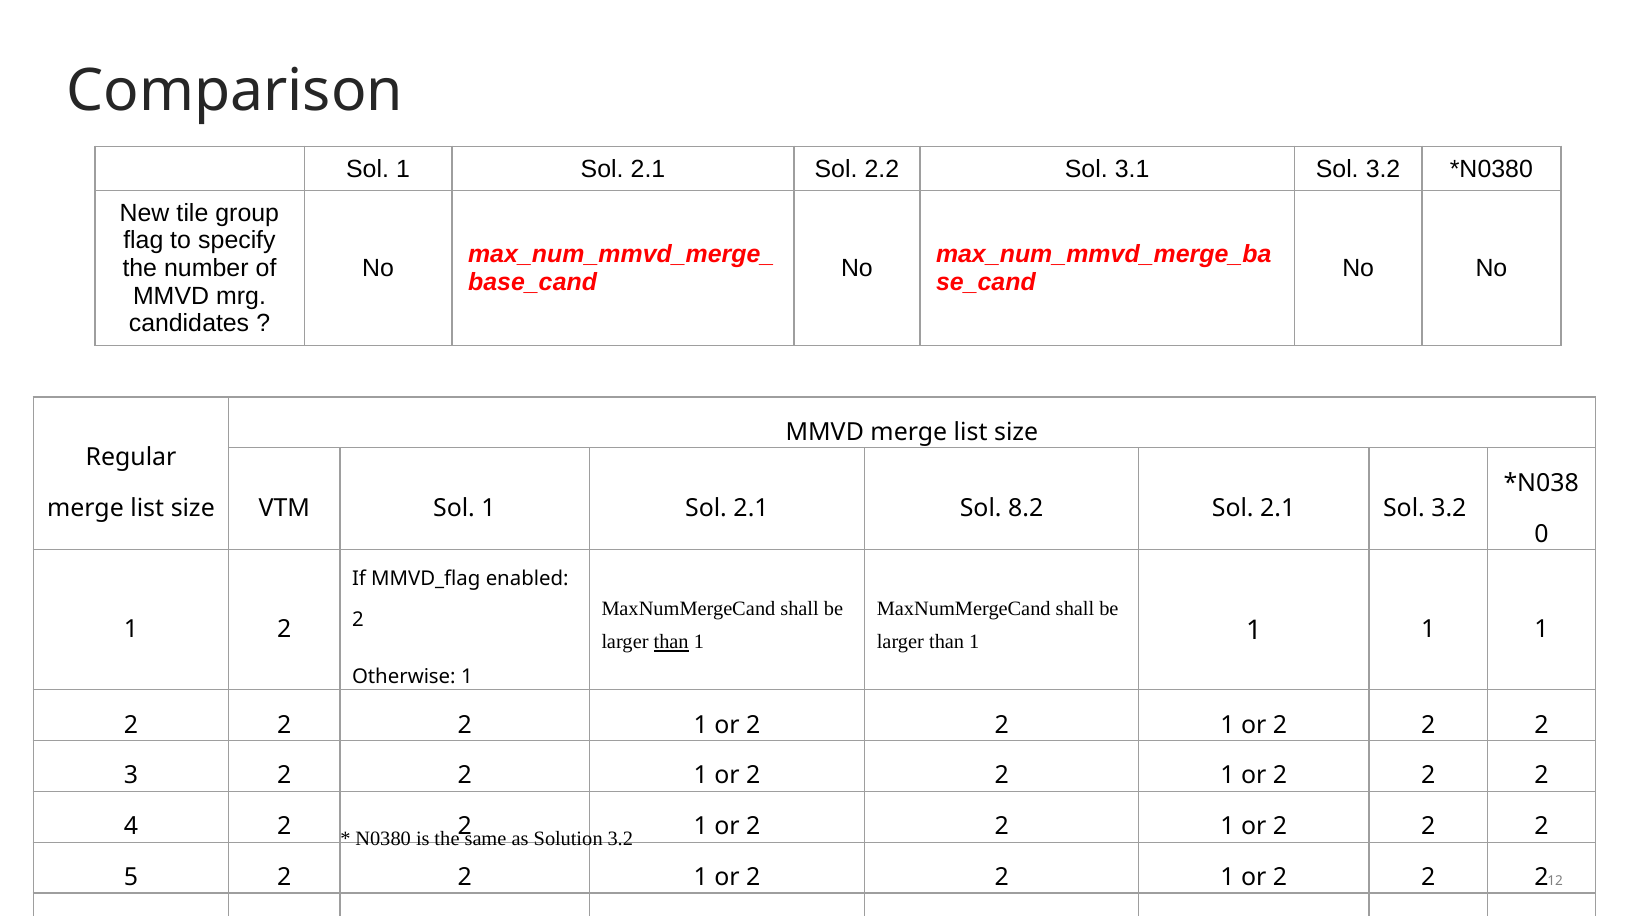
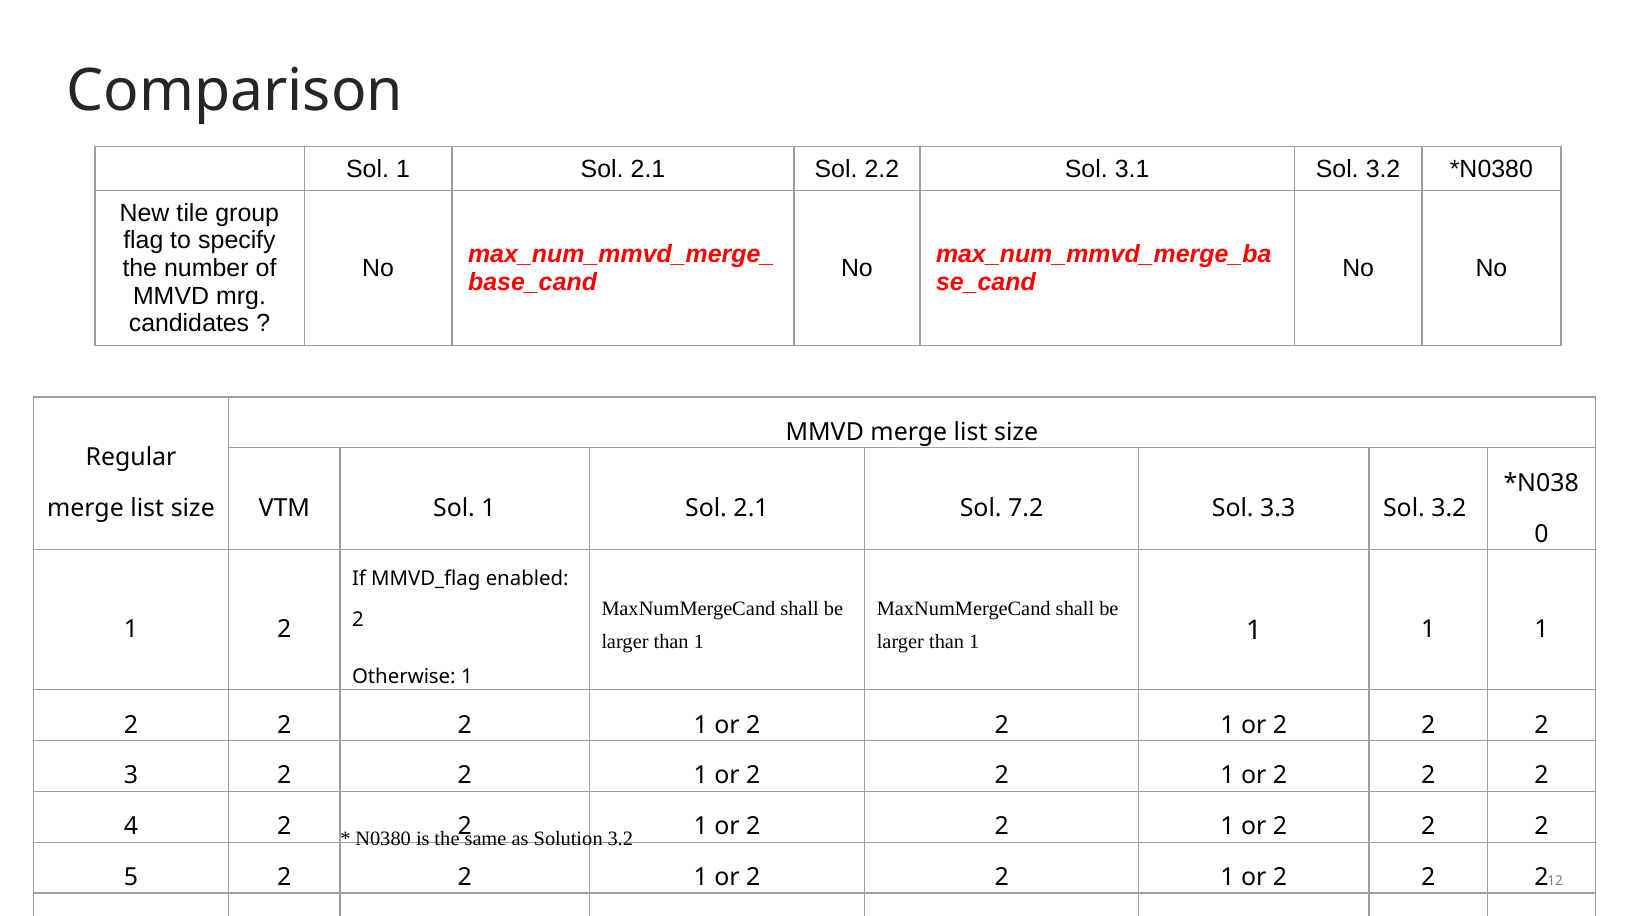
8.2: 8.2 -> 7.2
2.1 at (1278, 509): 2.1 -> 3.3
than at (671, 642) underline: present -> none
